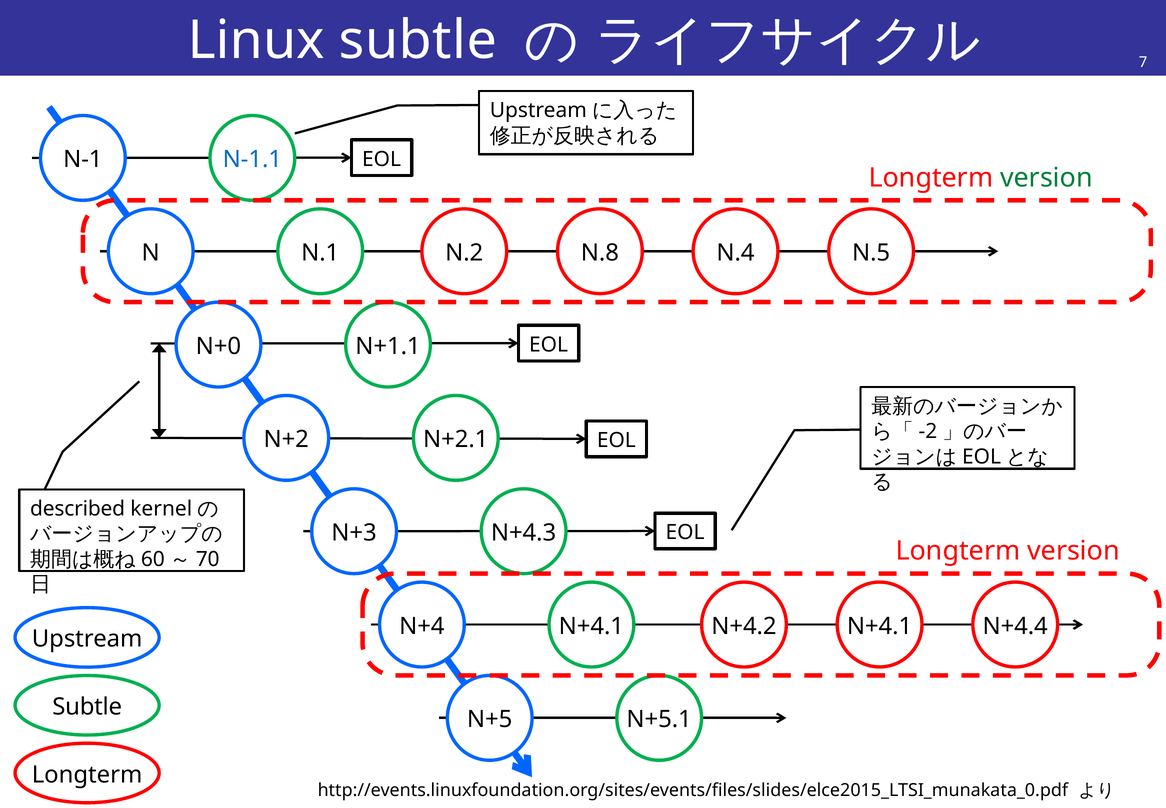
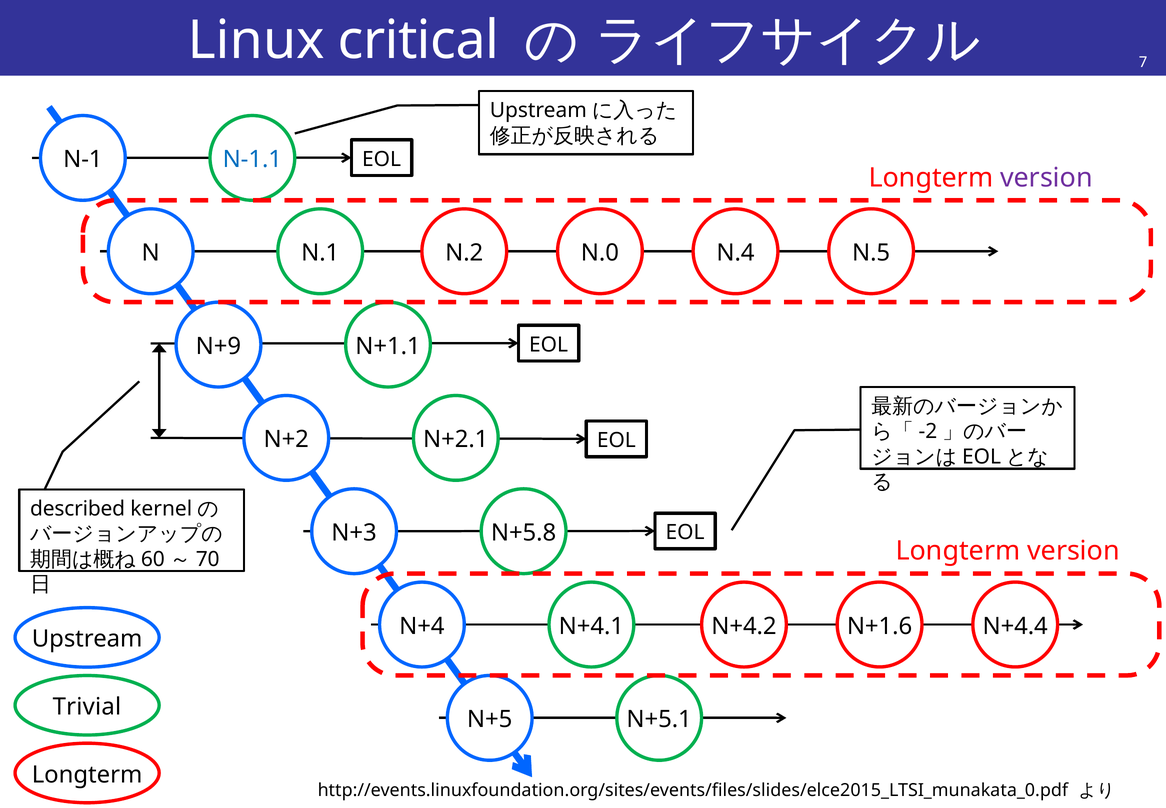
Linux subtle: subtle -> critical
version at (1046, 177) colour: green -> purple
N.8: N.8 -> N.0
N+0: N+0 -> N+9
N+4.3: N+4.3 -> N+5.8
N+4.2 N+4.1: N+4.1 -> N+1.6
Subtle at (87, 706): Subtle -> Trivial
